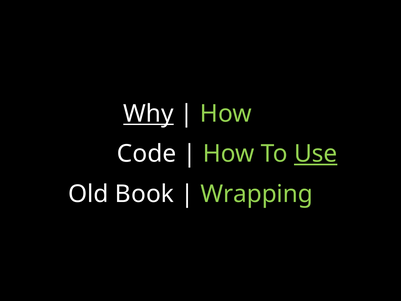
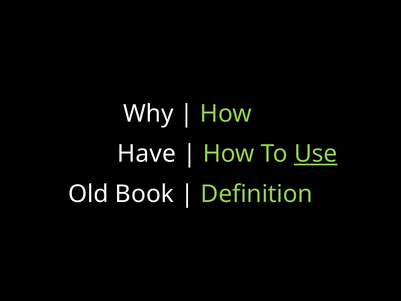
Why underline: present -> none
Code: Code -> Have
Wrapping: Wrapping -> Definition
